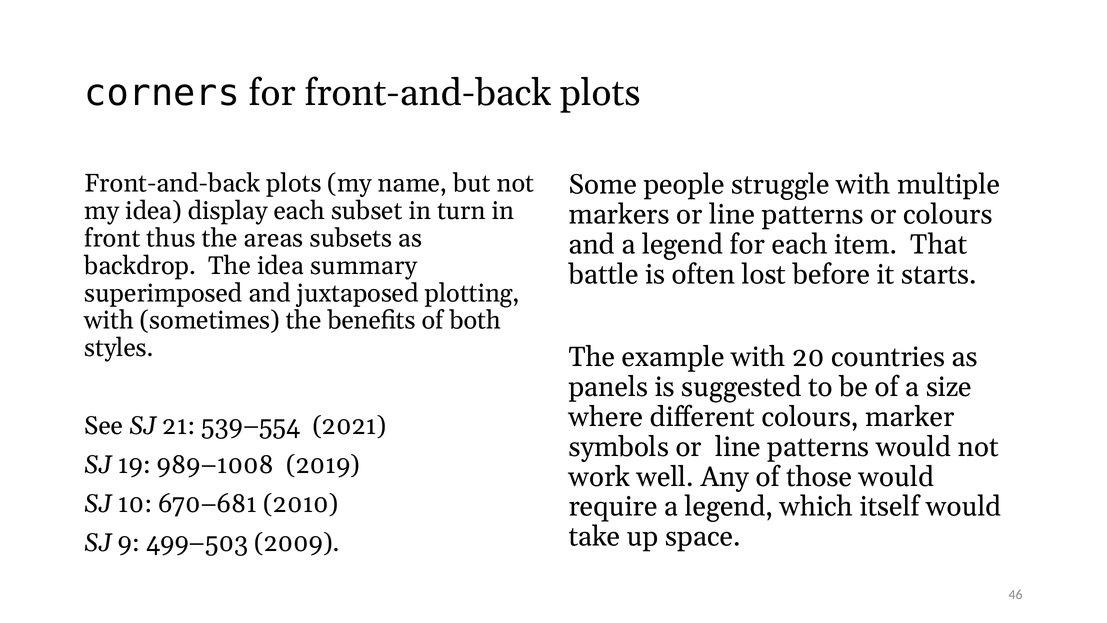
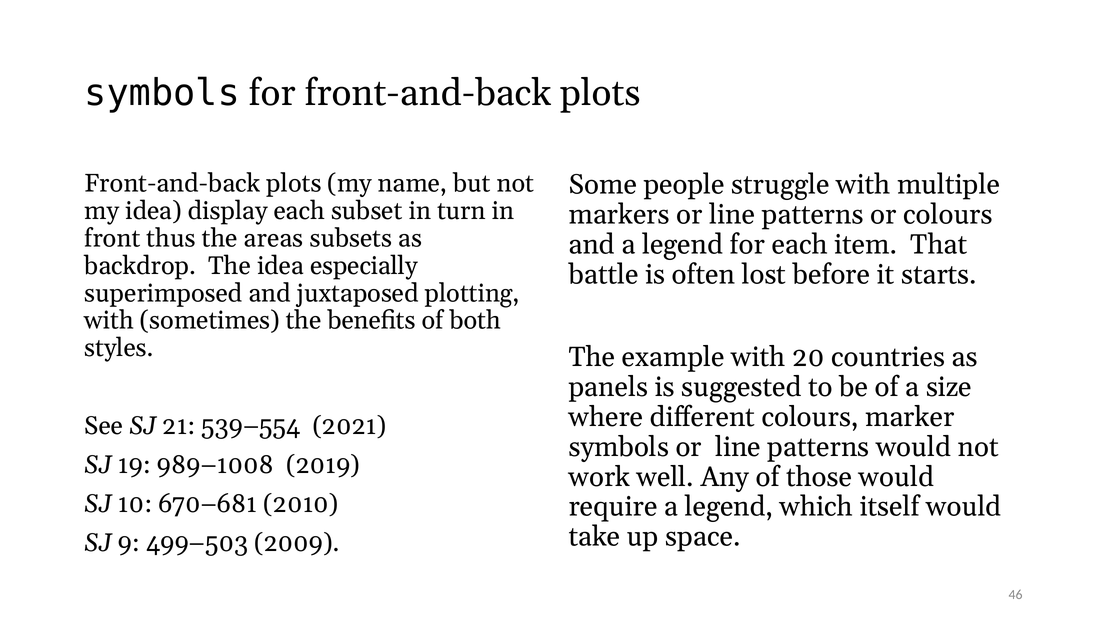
corners at (162, 93): corners -> symbols
summary: summary -> especially
